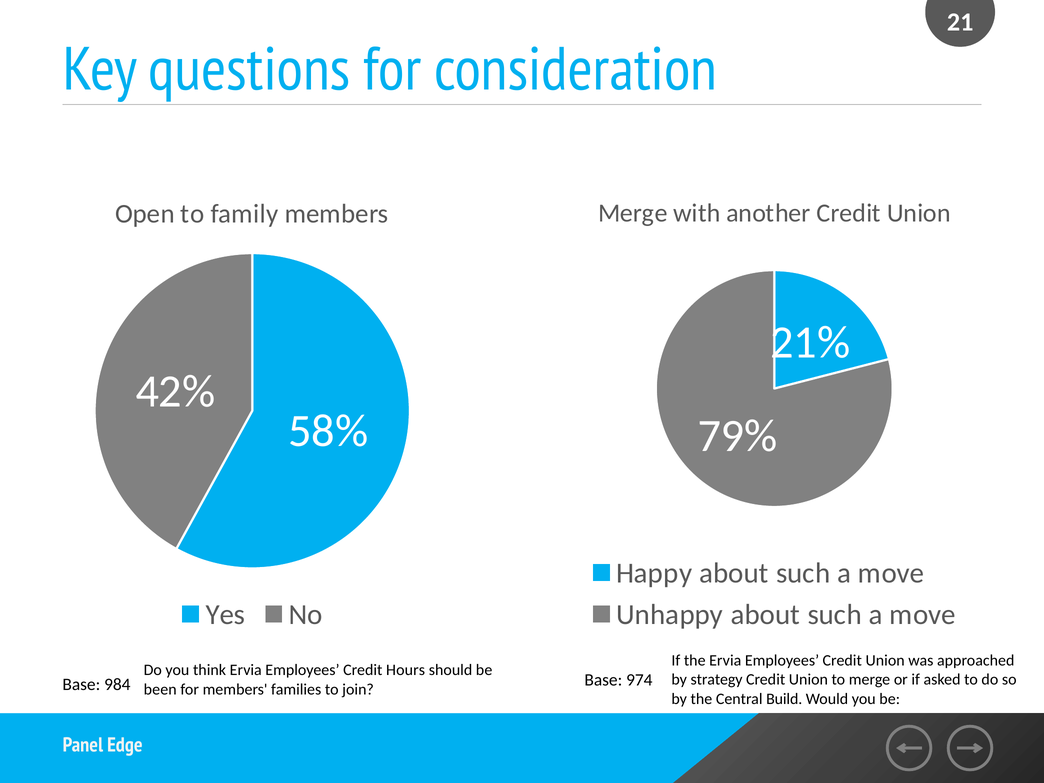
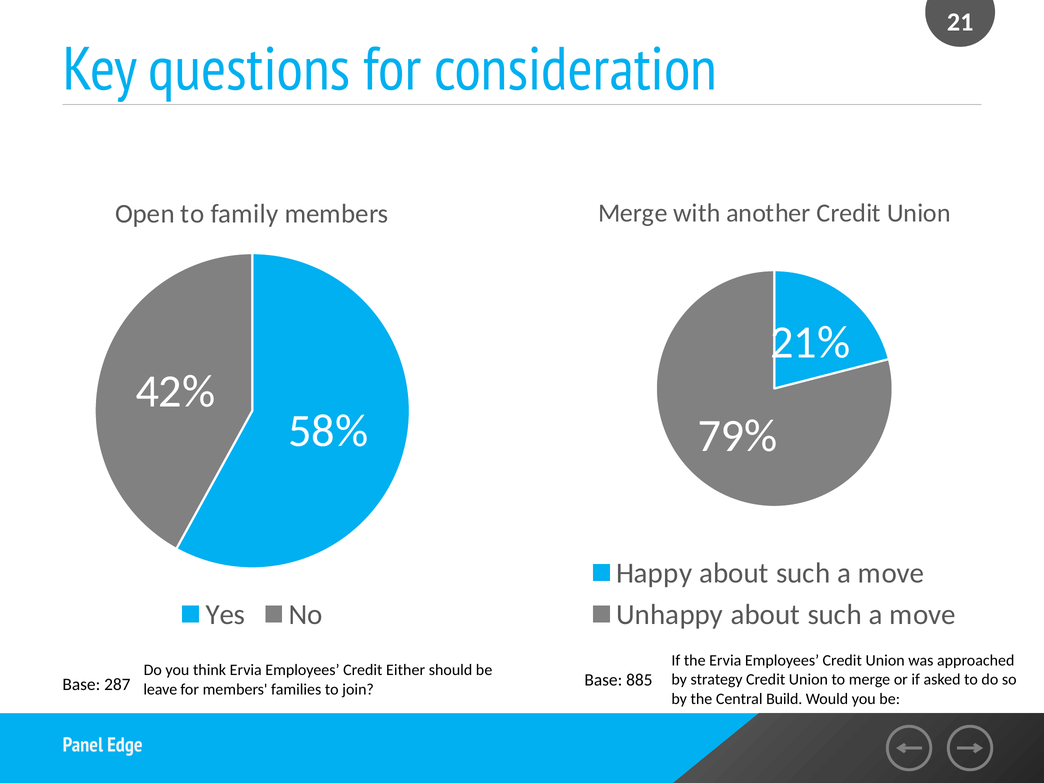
Hours: Hours -> Either
984: 984 -> 287
974: 974 -> 885
been: been -> leave
